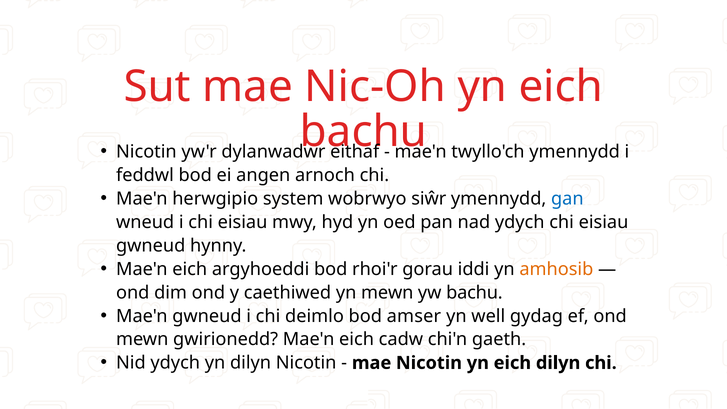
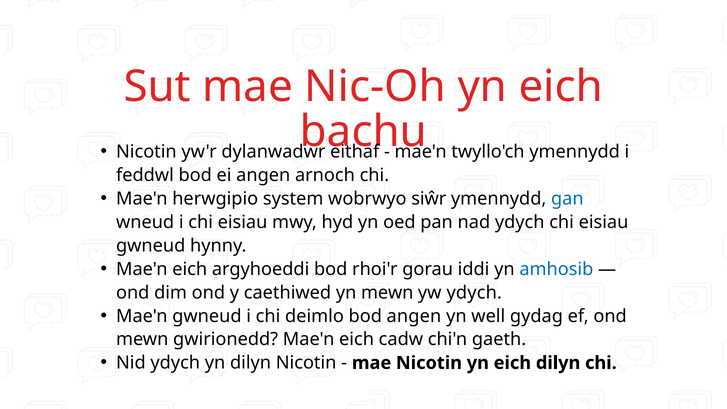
amhosib colour: orange -> blue
yw bachu: bachu -> ydych
bod amser: amser -> angen
